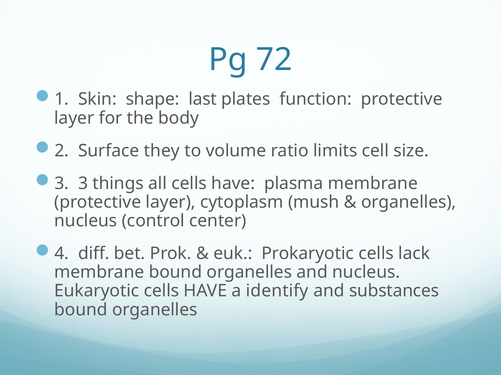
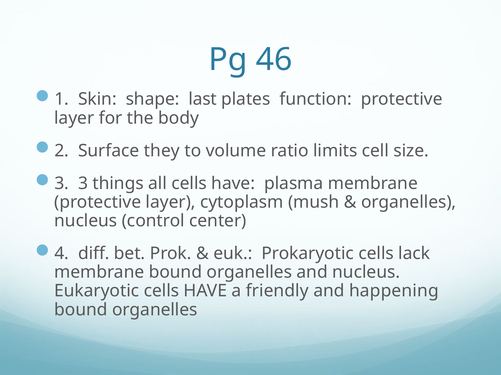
72: 72 -> 46
identify: identify -> friendly
substances: substances -> happening
